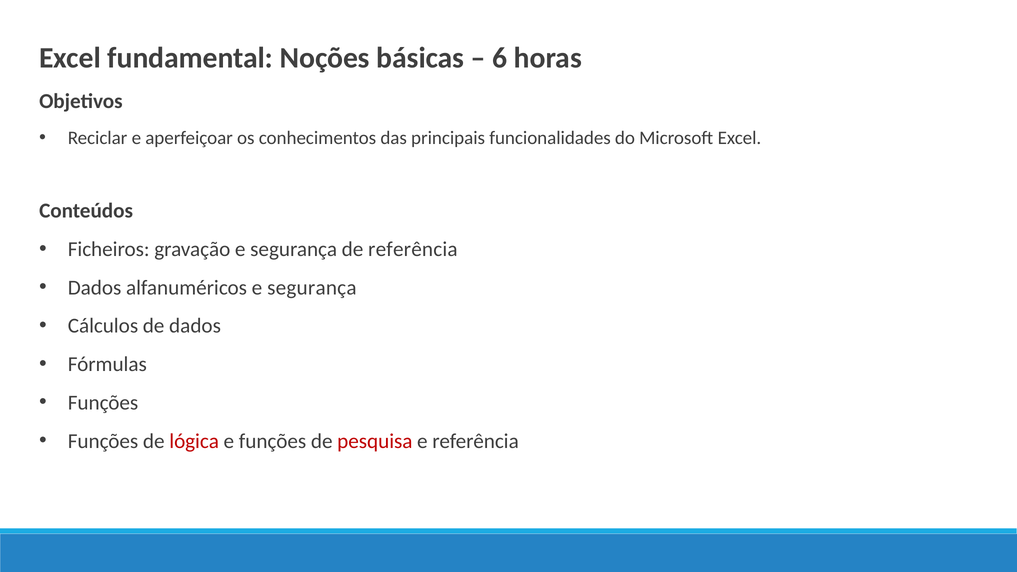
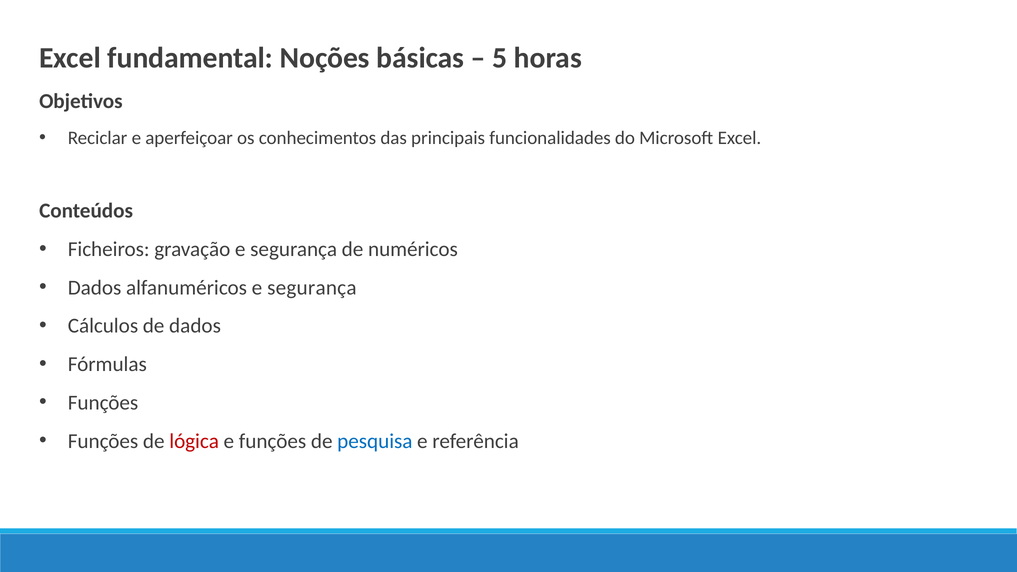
6: 6 -> 5
de referência: referência -> numéricos
pesquisa colour: red -> blue
